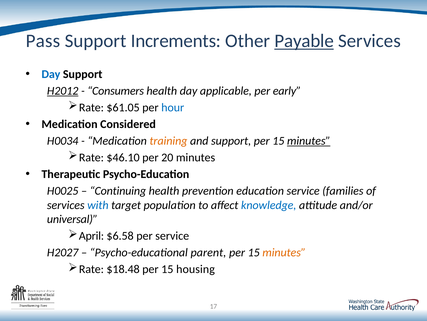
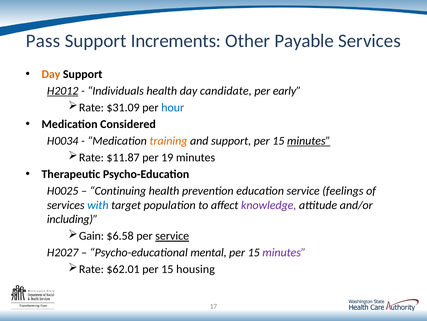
Payable underline: present -> none
Day at (51, 74) colour: blue -> orange
Consumers: Consumers -> Individuals
applicable: applicable -> candidate
$61.05: $61.05 -> $31.09
$46.10: $46.10 -> $11.87
20: 20 -> 19
families: families -> feelings
knowledge colour: blue -> purple
universal: universal -> including
April: April -> Gain
service at (172, 235) underline: none -> present
parent: parent -> mental
minutes at (284, 252) colour: orange -> purple
$18.48: $18.48 -> $62.01
